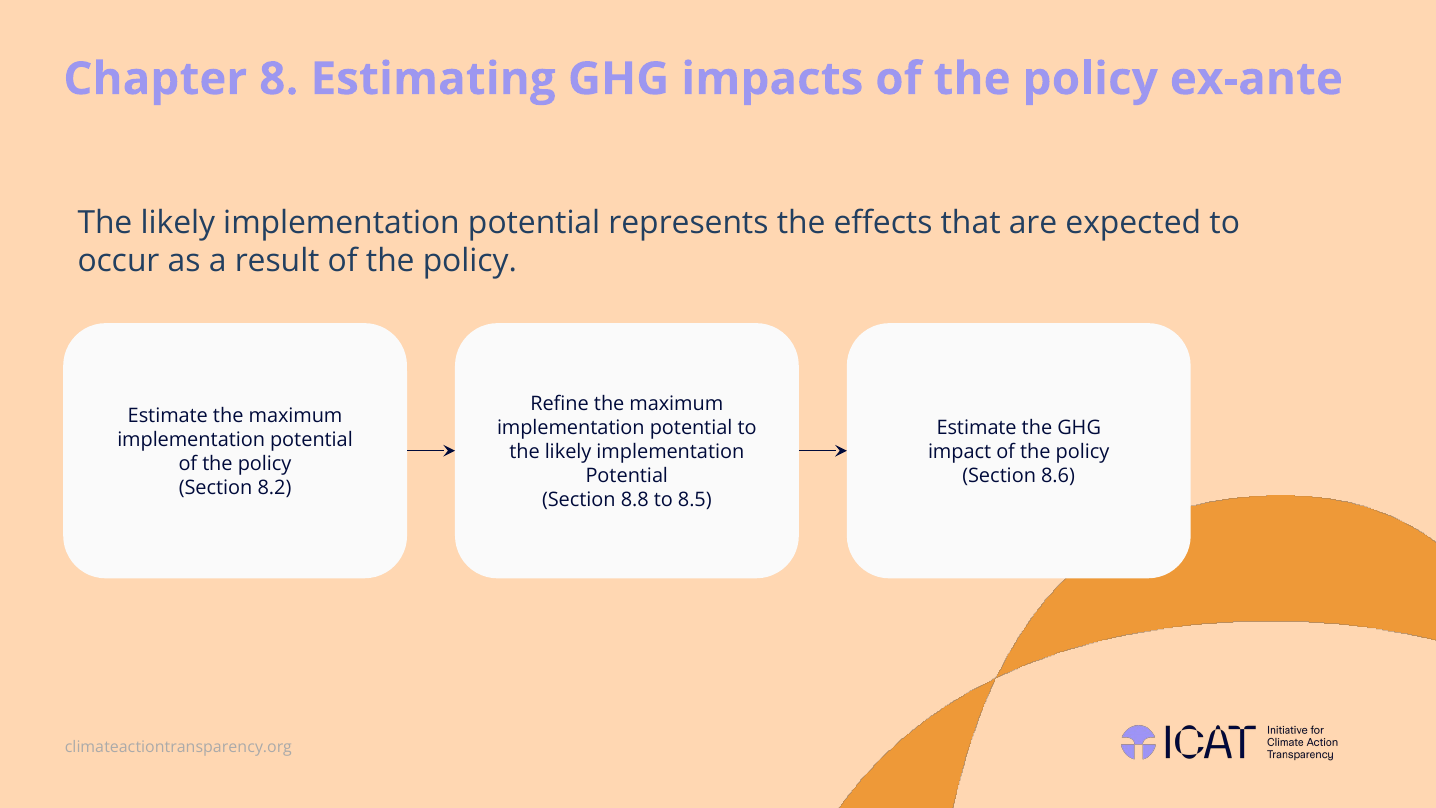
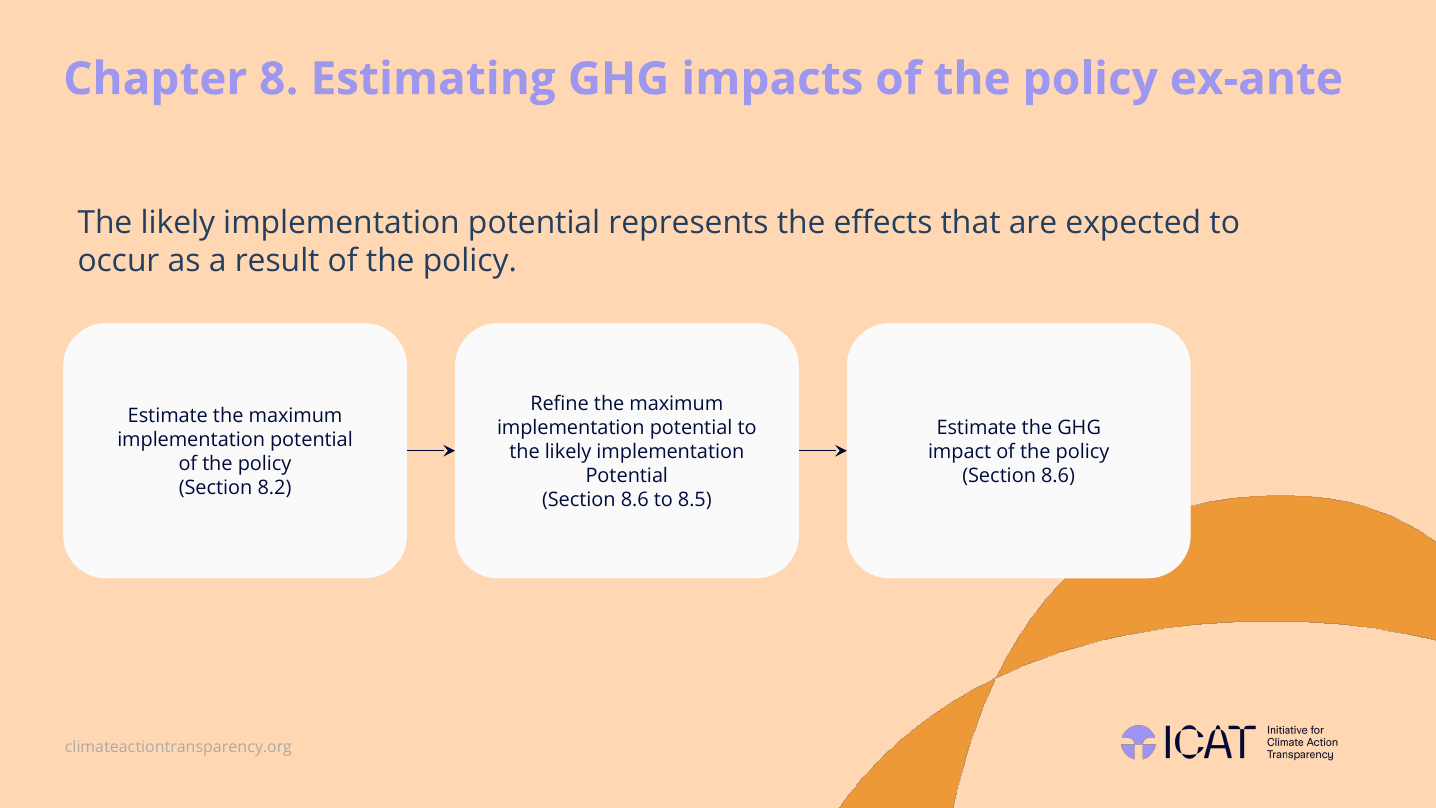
8.8 at (635, 500): 8.8 -> 8.6
